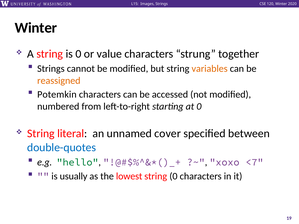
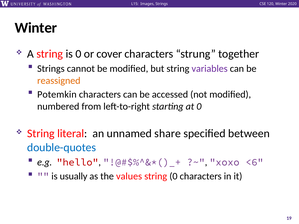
value: value -> cover
variables colour: orange -> purple
cover: cover -> share
hello colour: green -> red
<7: <7 -> <6
lowest: lowest -> values
